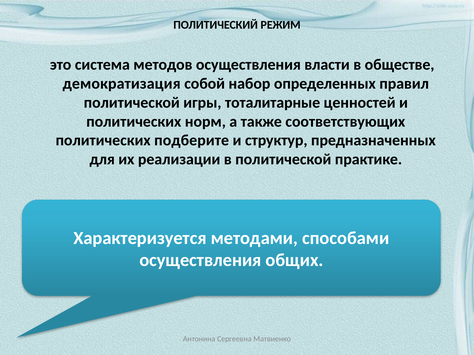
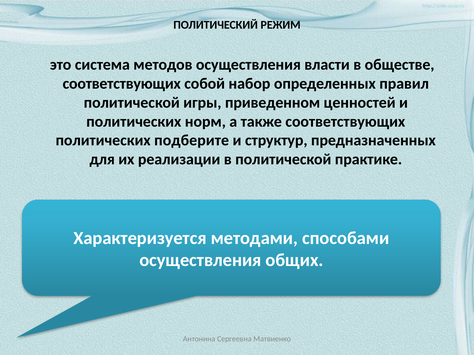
демократизация at (122, 84): демократизация -> соответствующих
тоталитарные: тоталитарные -> приведенном
